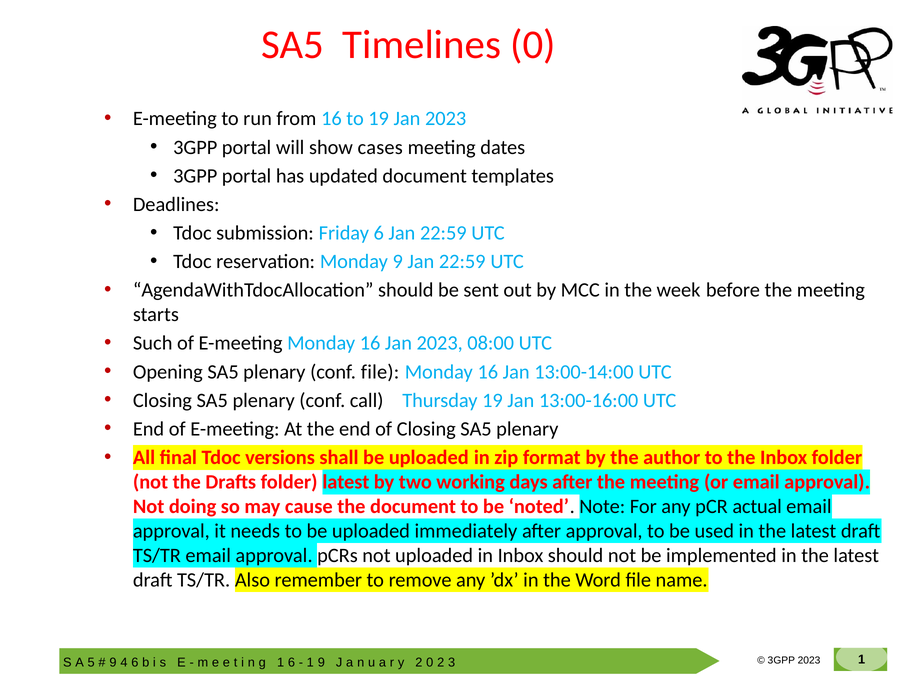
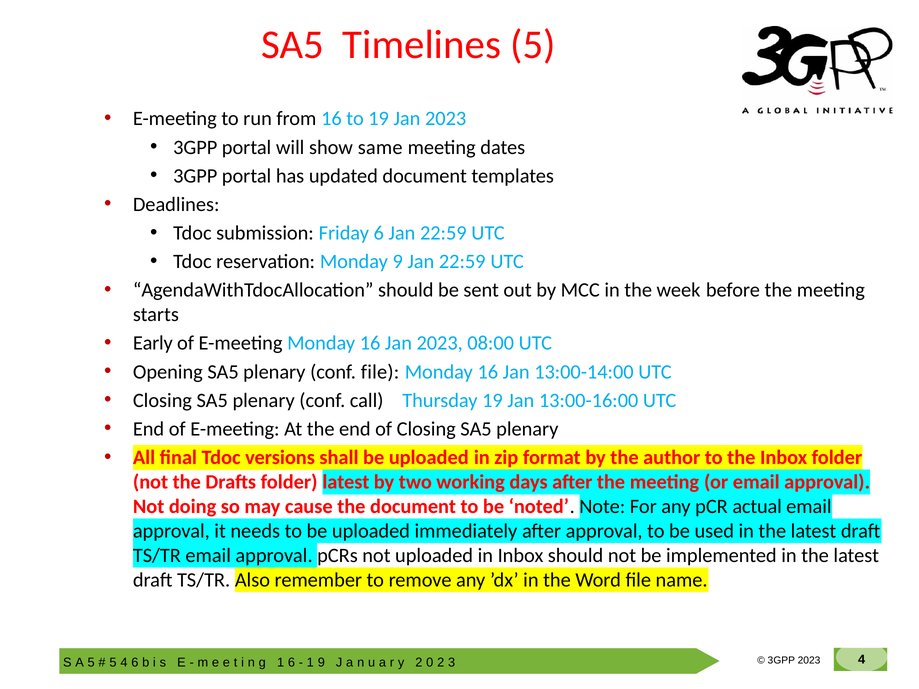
Timelines 0: 0 -> 5
cases: cases -> same
Such: Such -> Early
9 at (113, 663): 9 -> 5
1 at (862, 660): 1 -> 4
